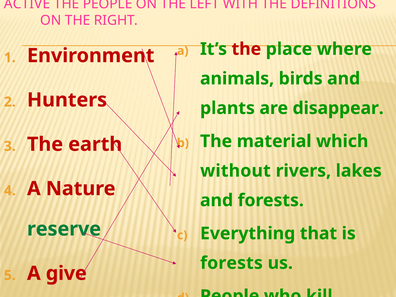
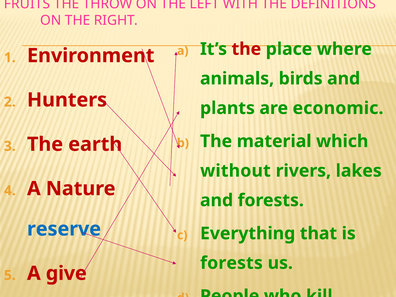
ACTIVE at (27, 4): ACTIVE -> FRUITS
THE PEOPLE: PEOPLE -> THROW
disappear: disappear -> economic
reserve colour: green -> blue
